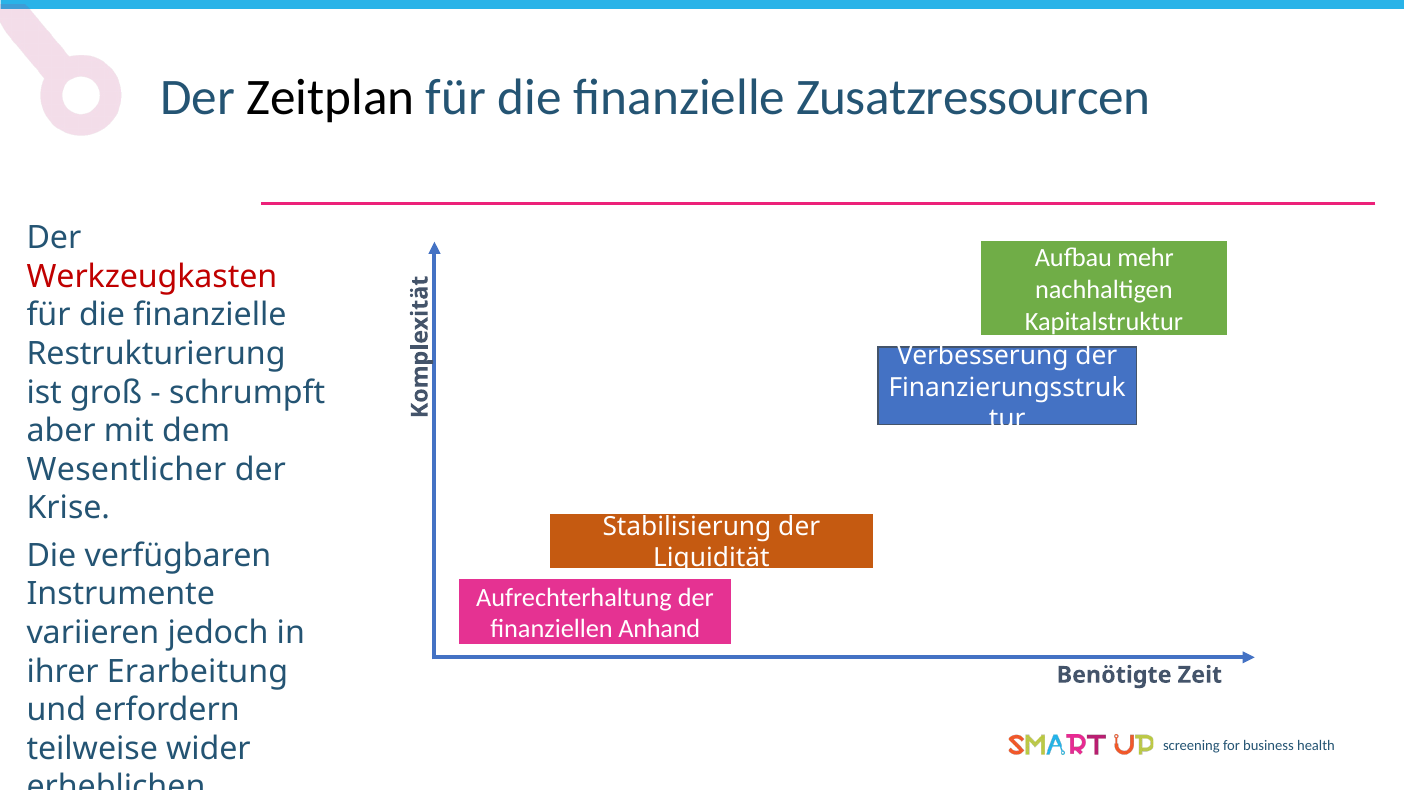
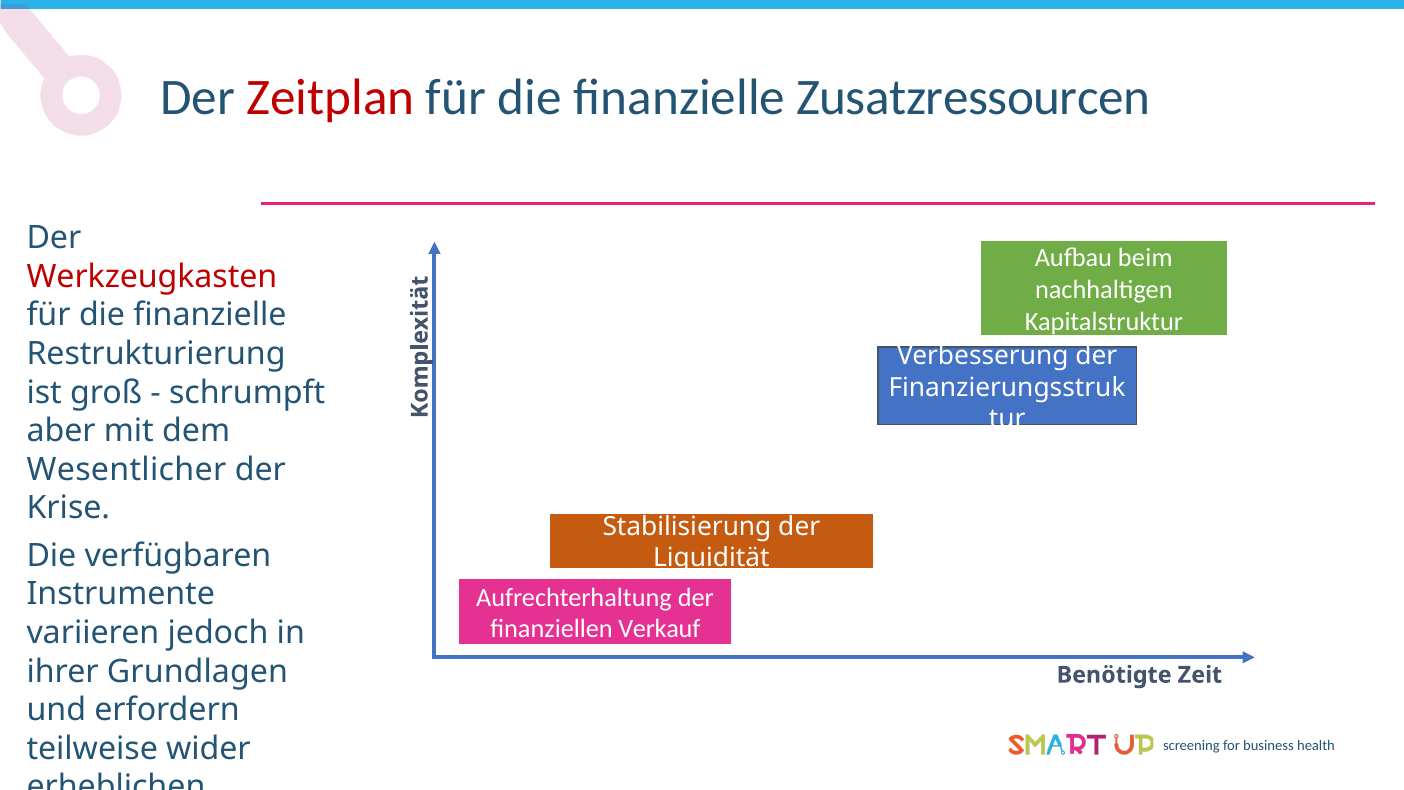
Zeitplan colour: black -> red
mehr: mehr -> beim
Anhand: Anhand -> Verkauf
Erarbeitung: Erarbeitung -> Grundlagen
